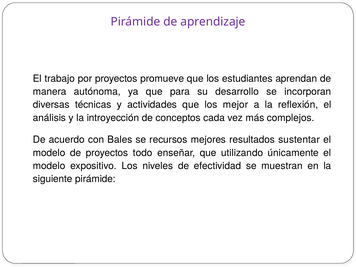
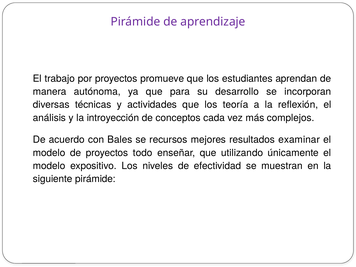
mejor: mejor -> teoría
sustentar: sustentar -> examinar
